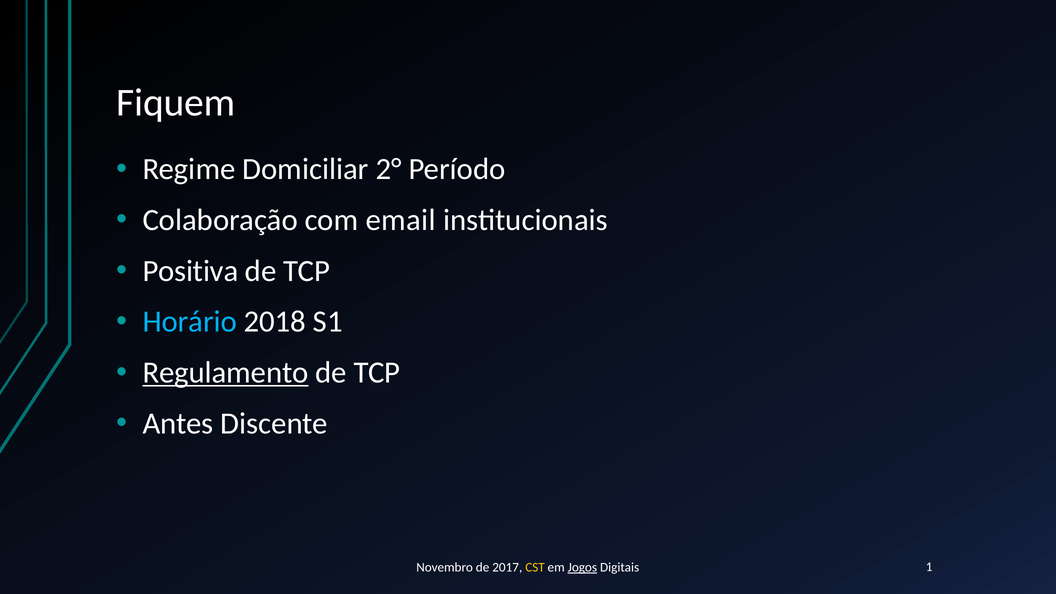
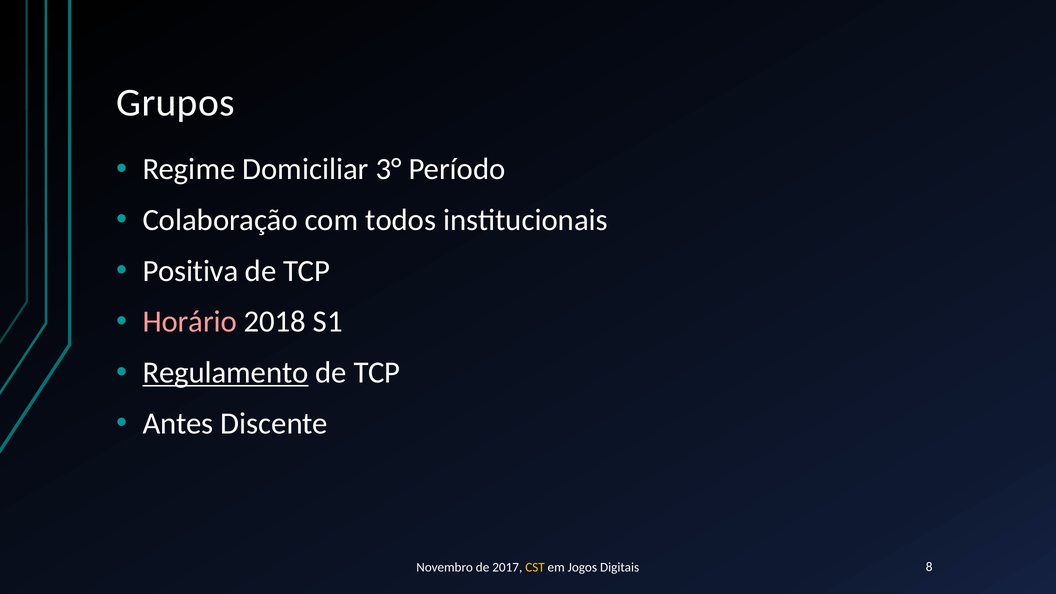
Fiquem: Fiquem -> Grupos
2°: 2° -> 3°
email: email -> todos
Horário colour: light blue -> pink
Jogos underline: present -> none
1: 1 -> 8
